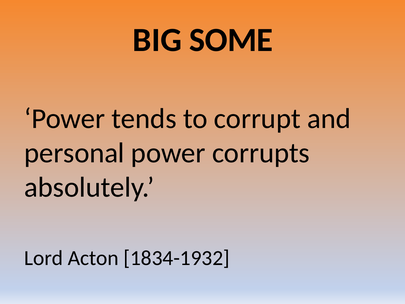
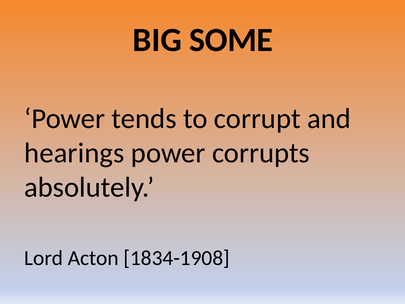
personal: personal -> hearings
1834-1932: 1834-1932 -> 1834-1908
